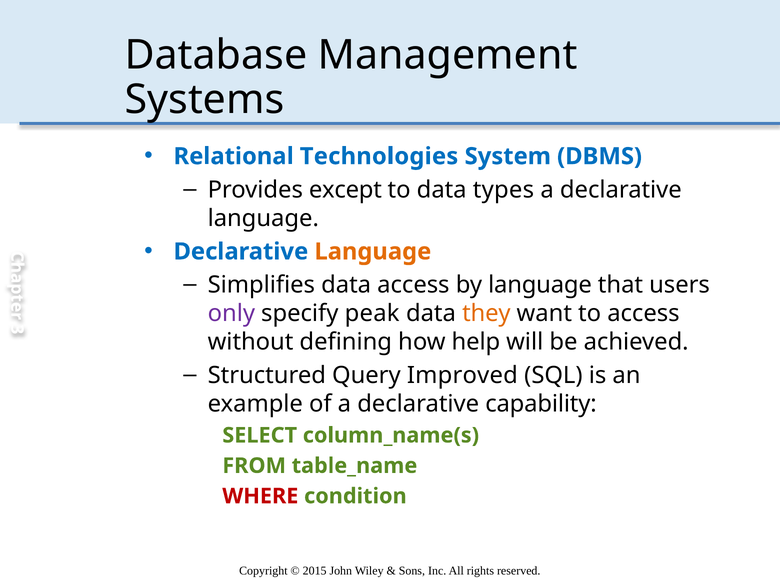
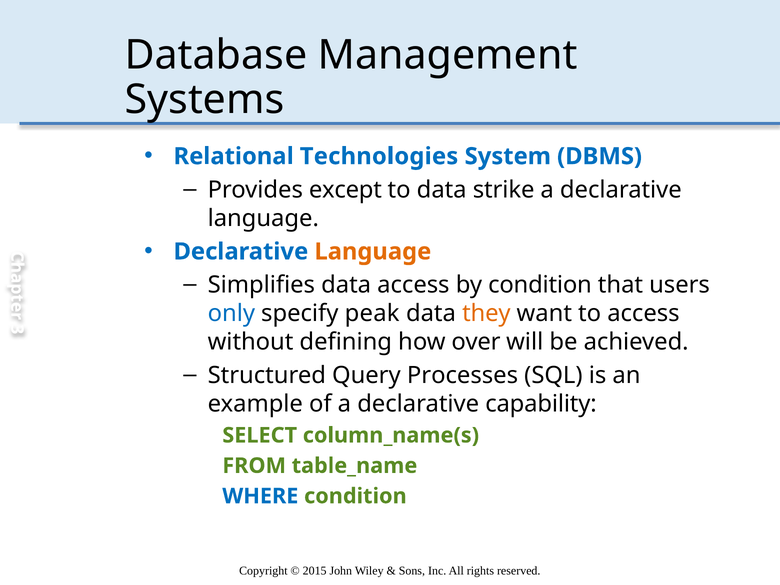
types: types -> strike
by language: language -> condition
only colour: purple -> blue
help: help -> over
Improved: Improved -> Processes
WHERE colour: red -> blue
